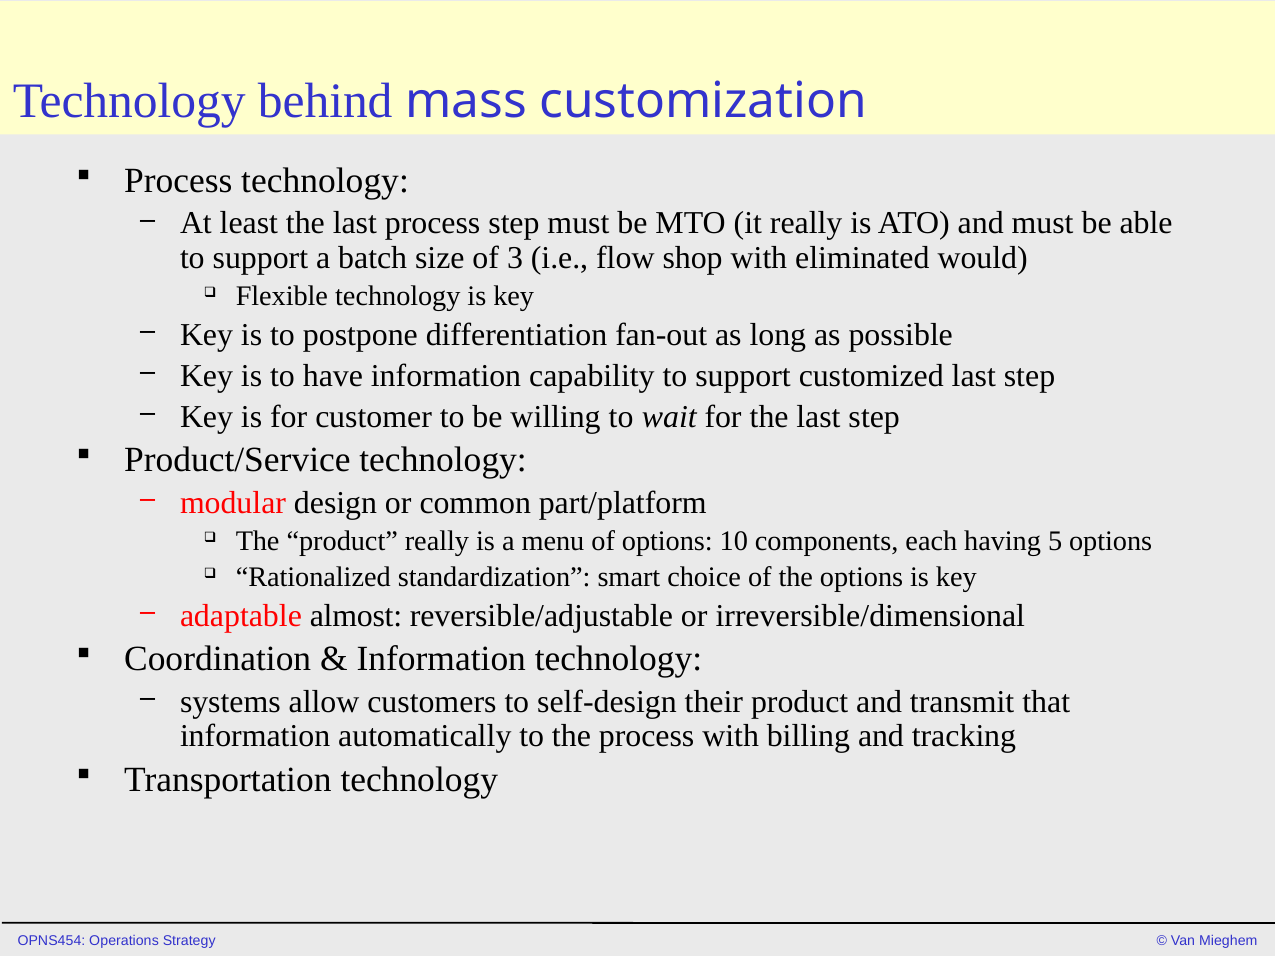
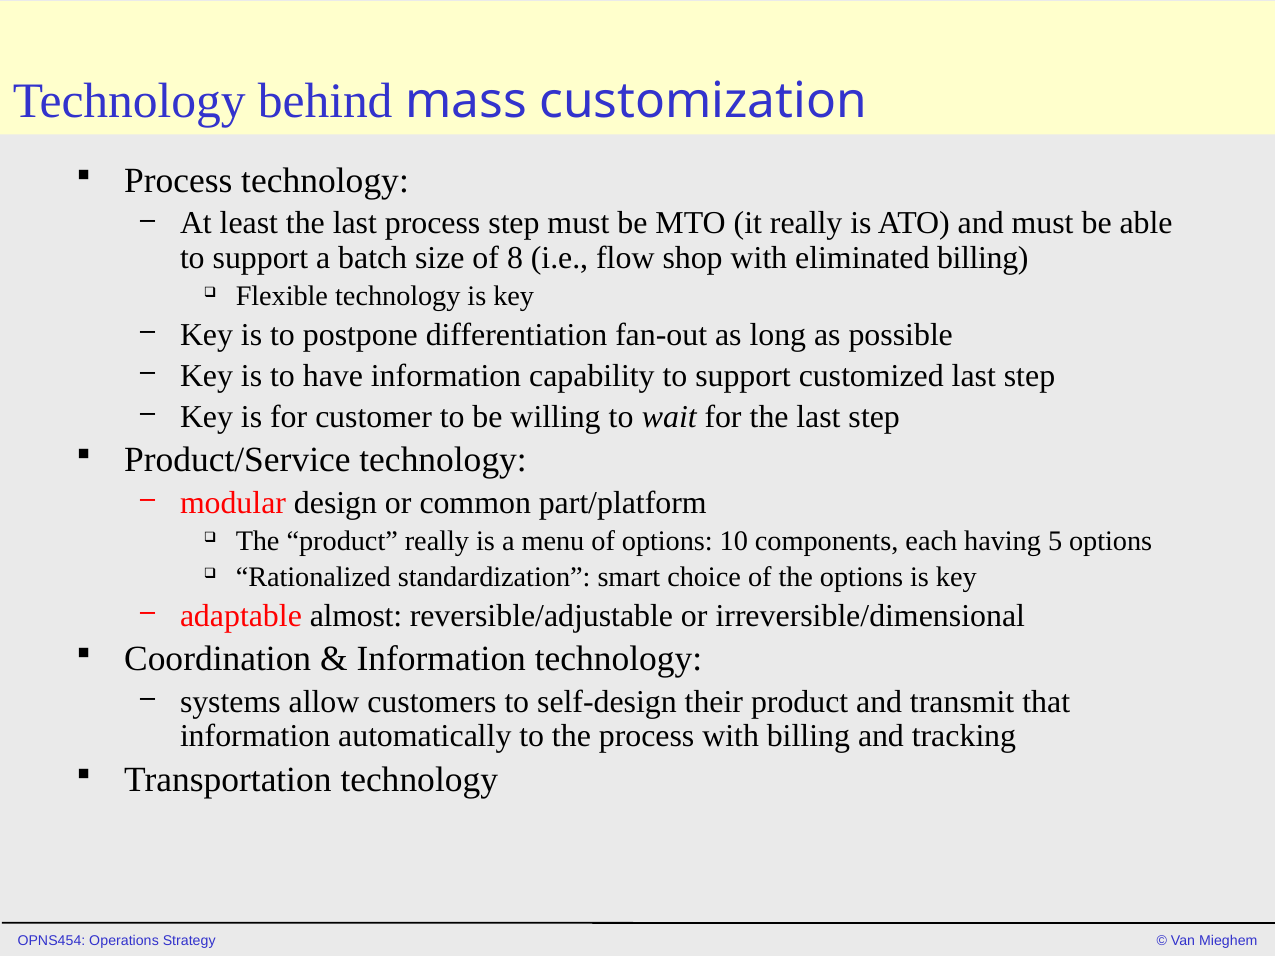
3: 3 -> 8
eliminated would: would -> billing
